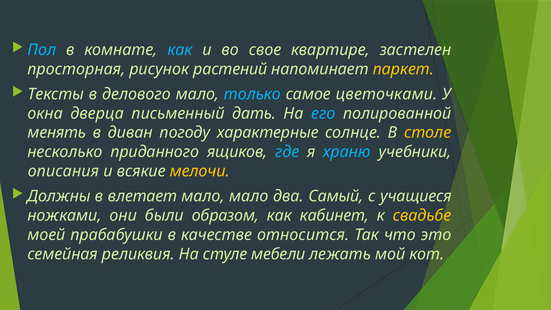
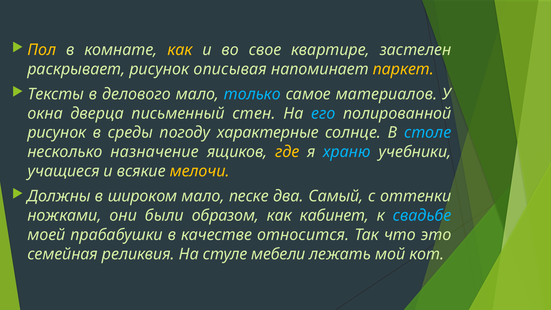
Пол colour: light blue -> yellow
как at (180, 50) colour: light blue -> yellow
просторная: просторная -> раскрывает
растений: растений -> описывая
цветочками: цветочками -> материалов
дать: дать -> стен
менять at (57, 133): менять -> рисунок
диван: диван -> среды
столе colour: yellow -> light blue
приданного: приданного -> назначение
где colour: light blue -> yellow
описания: описания -> учащиеся
влетает: влетает -> широком
мало мало: мало -> песке
учащиеся: учащиеся -> оттенки
свадьбе colour: yellow -> light blue
